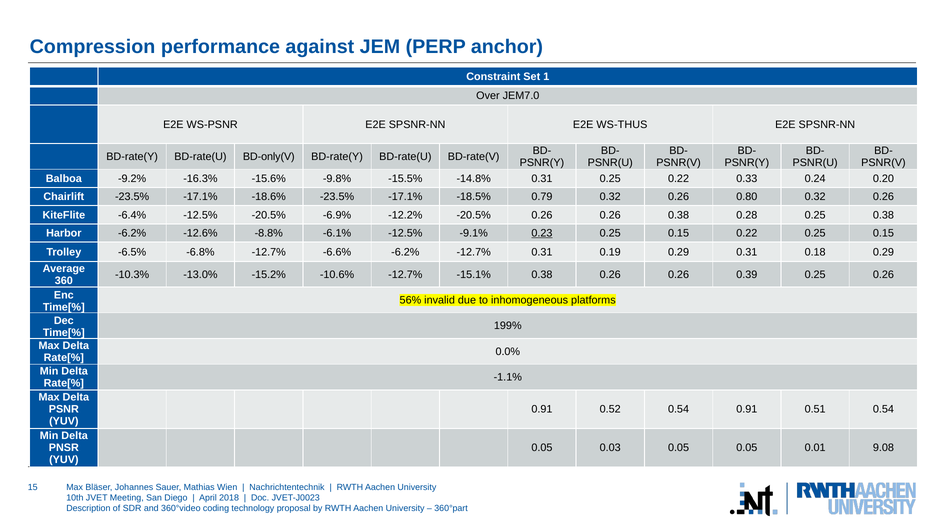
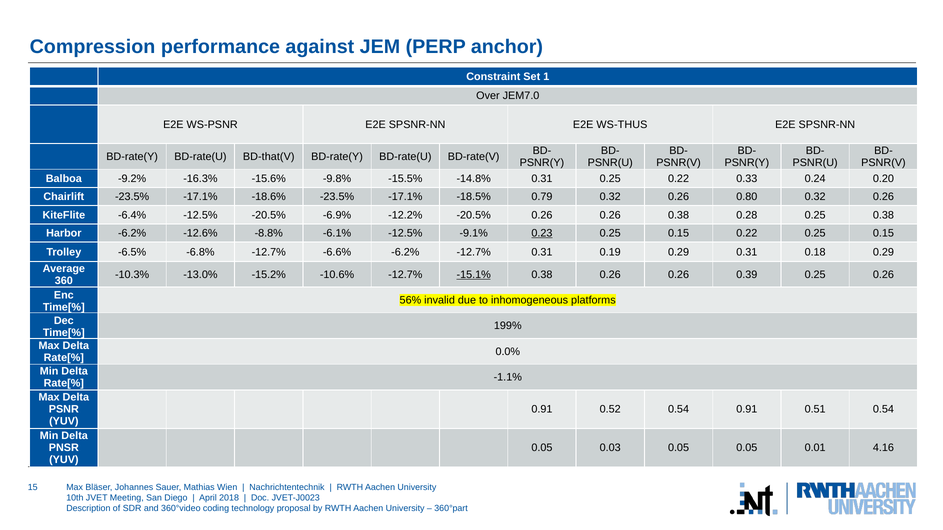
BD-only(V: BD-only(V -> BD-that(V
-15.1% underline: none -> present
9.08: 9.08 -> 4.16
